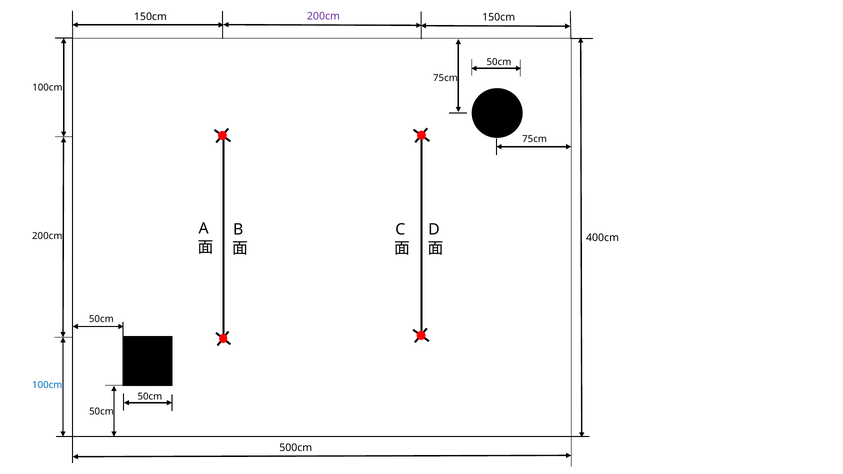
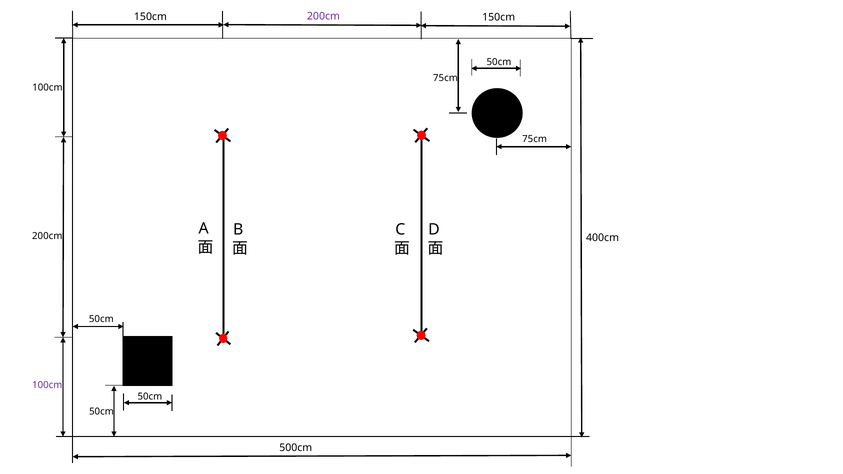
100cm at (47, 385) colour: blue -> purple
